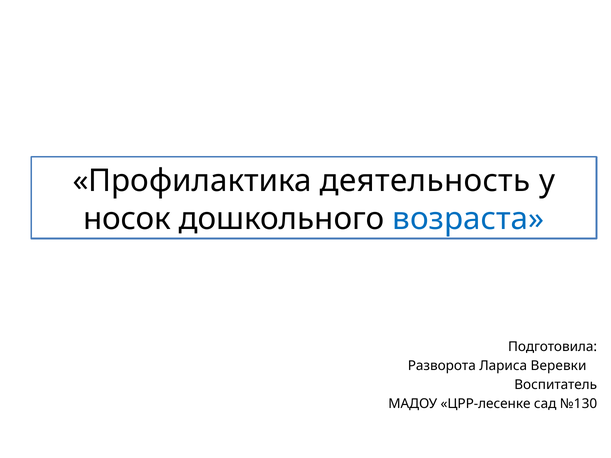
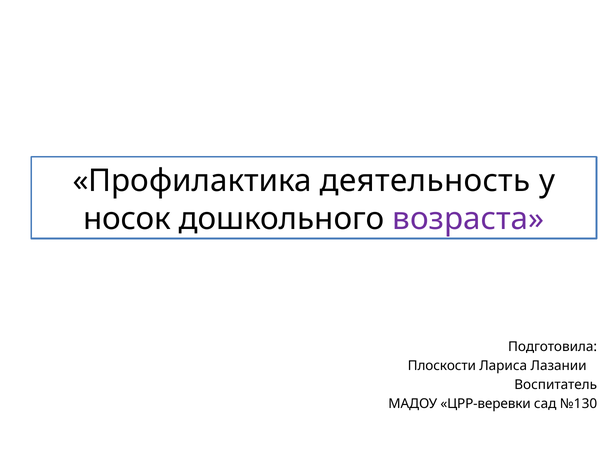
возраста colour: blue -> purple
Разворота: Разворота -> Плоскости
Веревки: Веревки -> Лазании
ЦРР-лесенке: ЦРР-лесенке -> ЦРР-веревки
